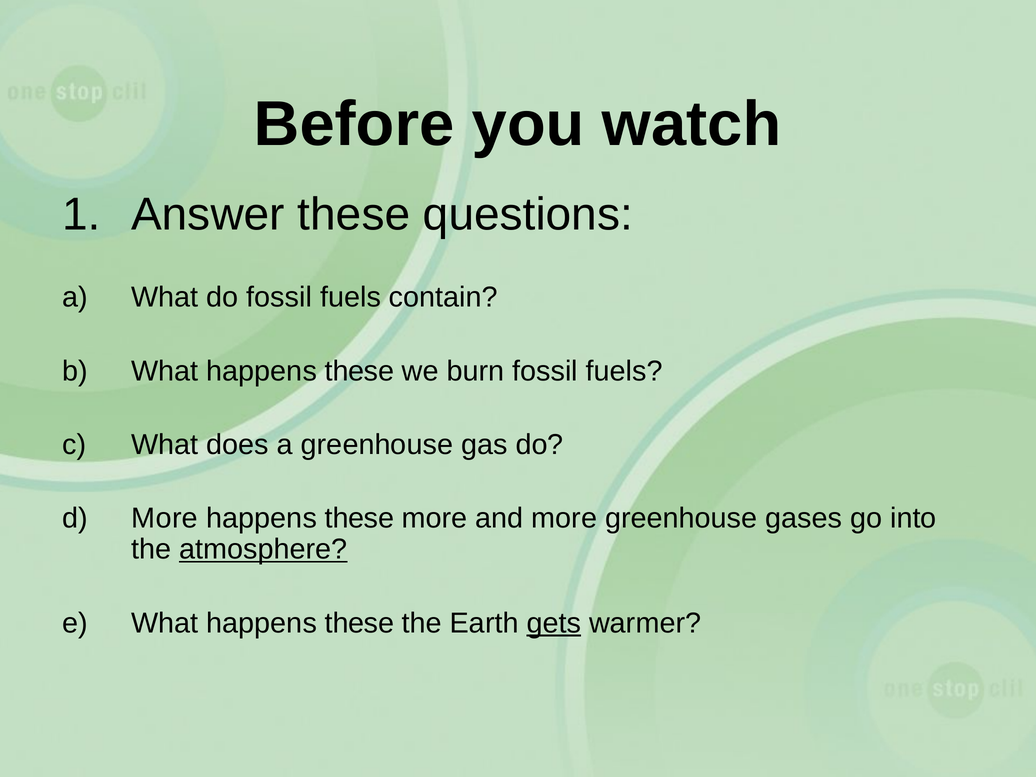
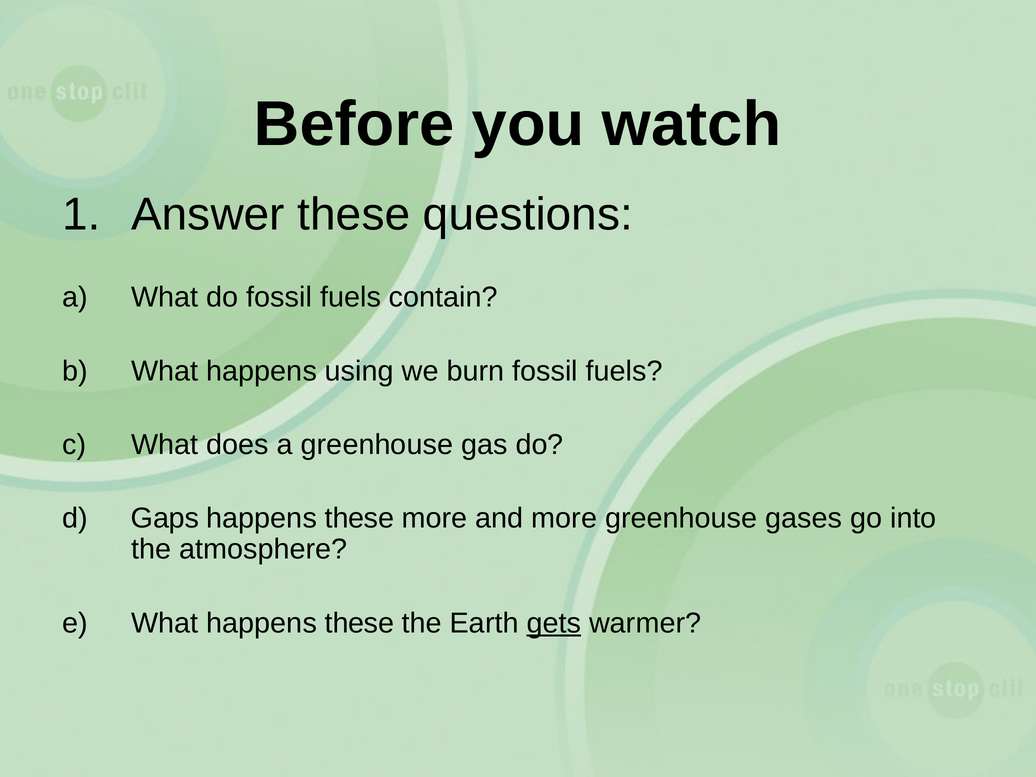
these at (359, 371): these -> using
More at (165, 518): More -> Gaps
atmosphere underline: present -> none
